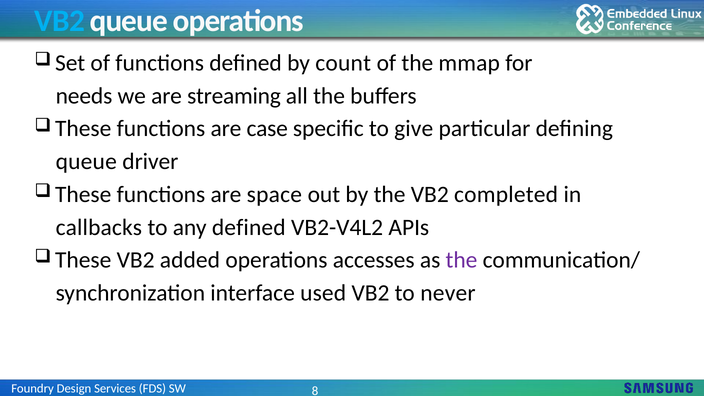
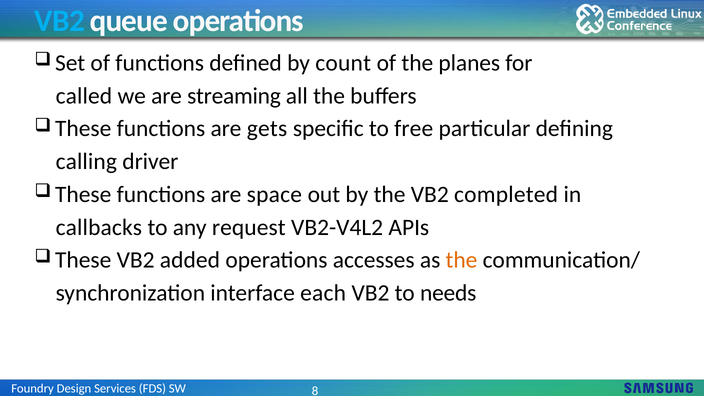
mmap: mmap -> planes
needs: needs -> called
case: case -> gets
give: give -> free
queue at (86, 162): queue -> calling
any defined: defined -> request
the at (461, 260) colour: purple -> orange
used: used -> each
never: never -> needs
